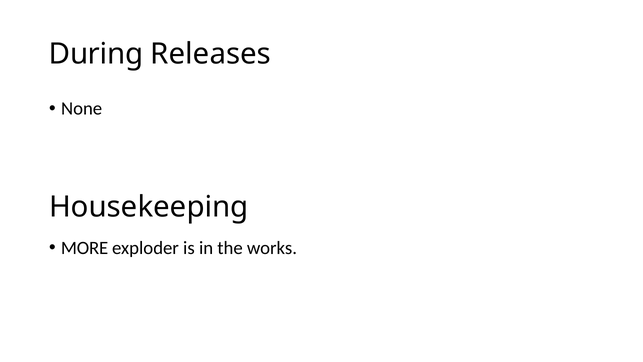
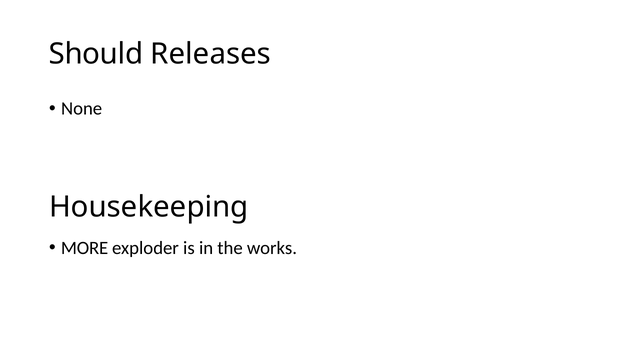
During: During -> Should
